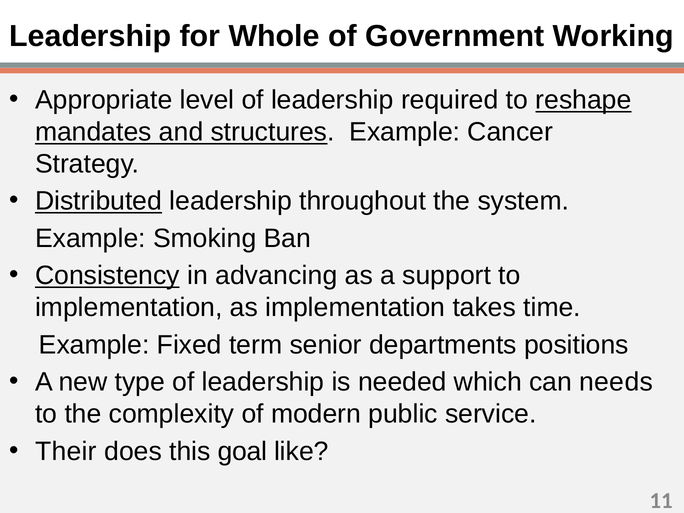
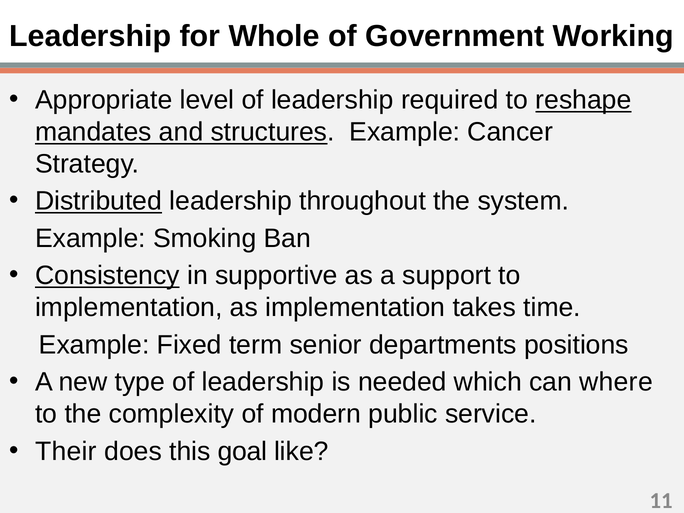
advancing: advancing -> supportive
needs: needs -> where
